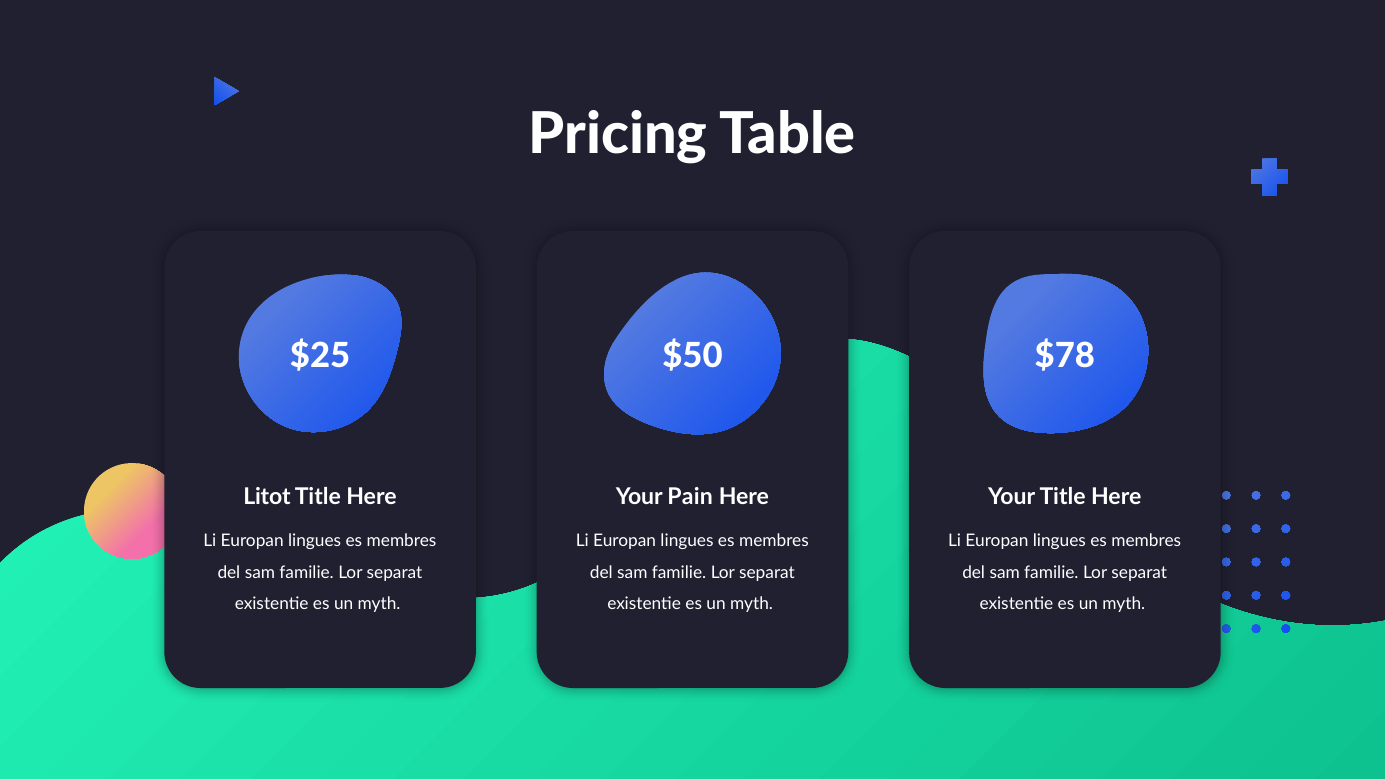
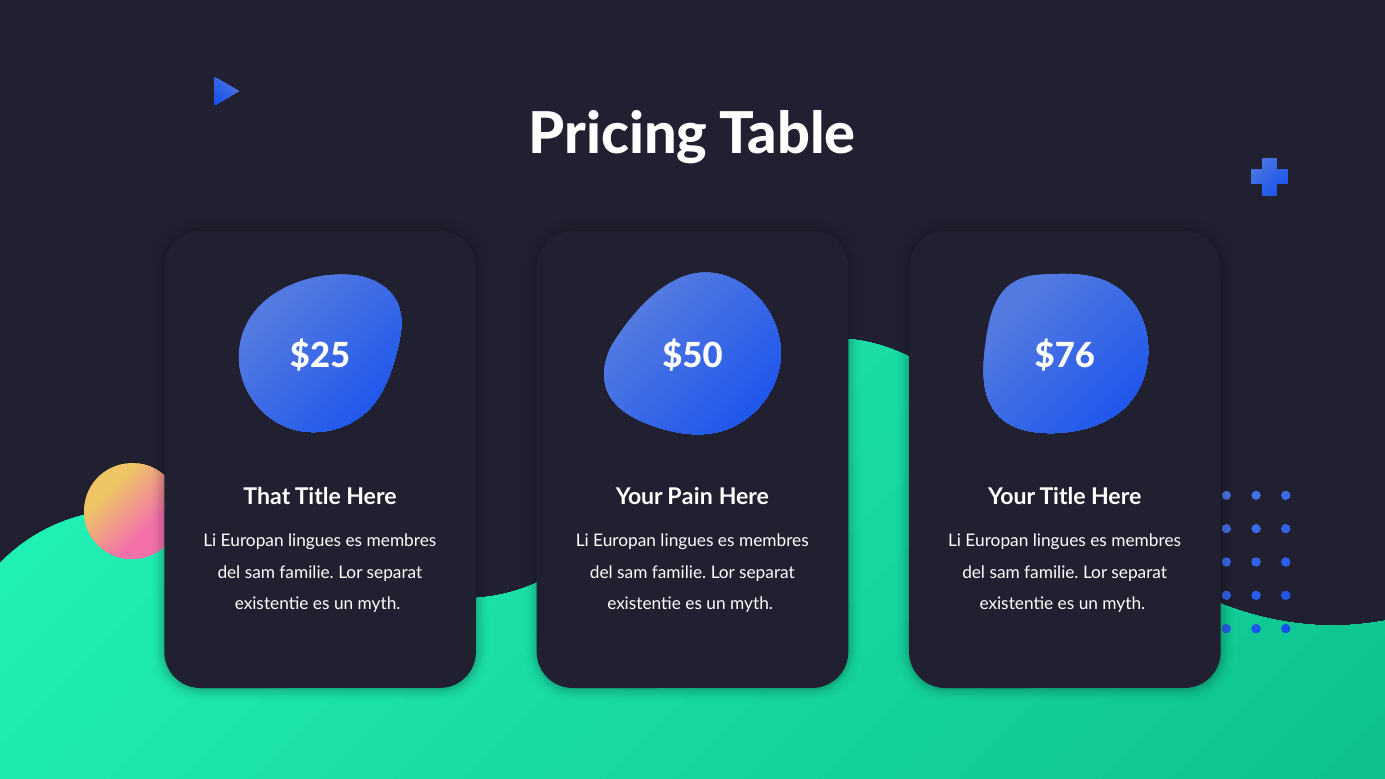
$78: $78 -> $76
Litot: Litot -> That
